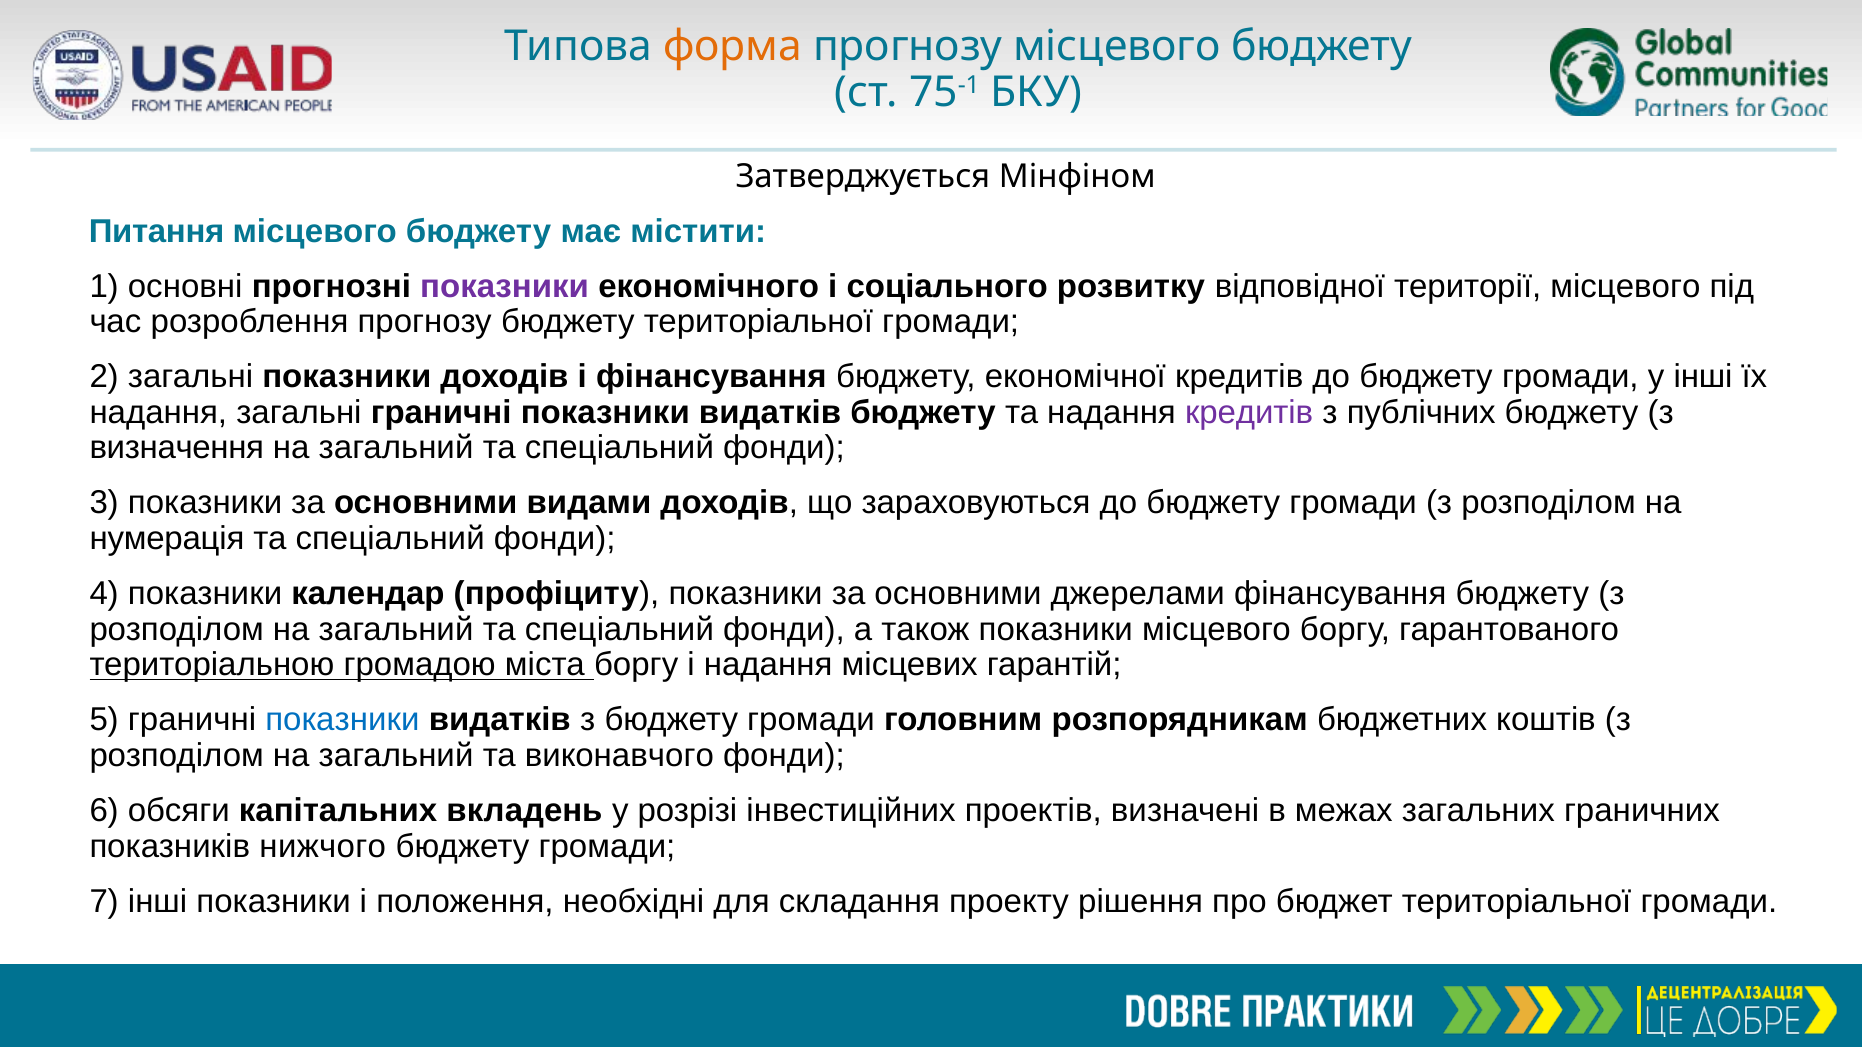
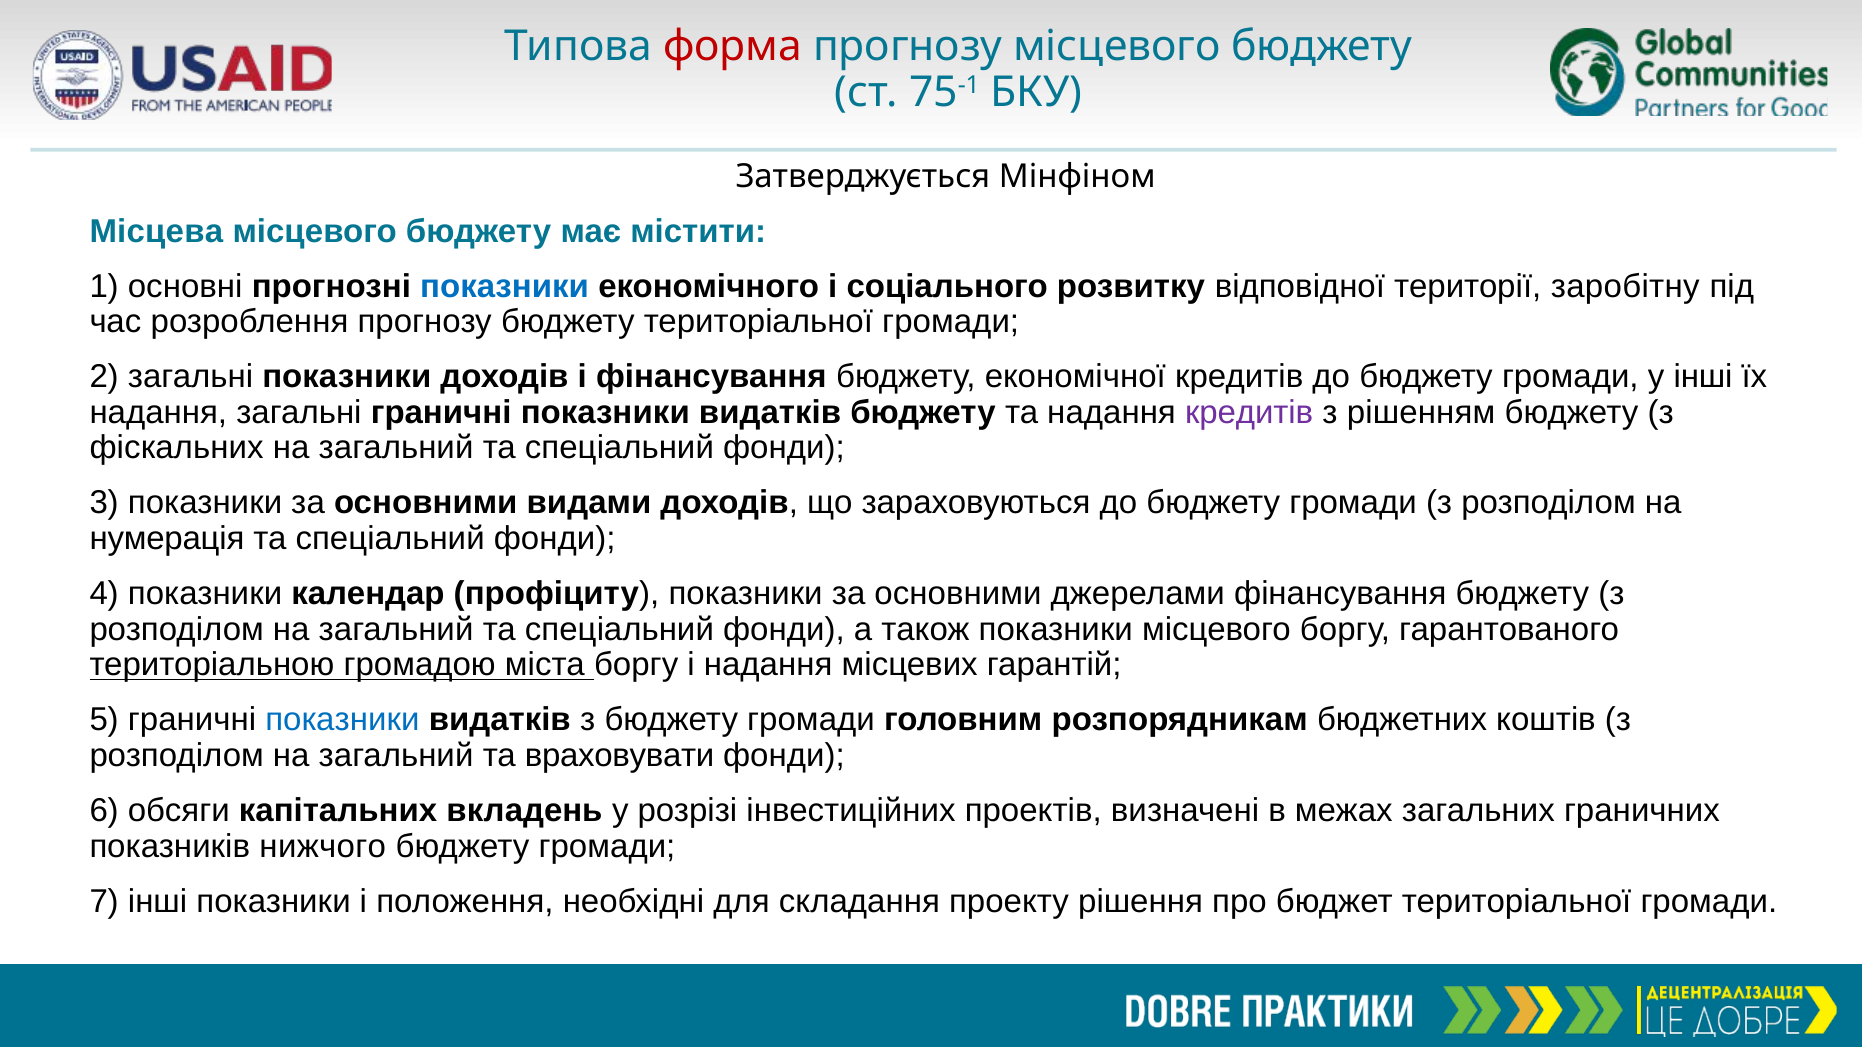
форма colour: orange -> red
Питання: Питання -> Місцева
показники at (505, 286) colour: purple -> blue
території місцевого: місцевого -> заробітну
публічних: публічних -> рішенням
визначення: визначення -> фіскальних
виконавчого: виконавчого -> враховувати
